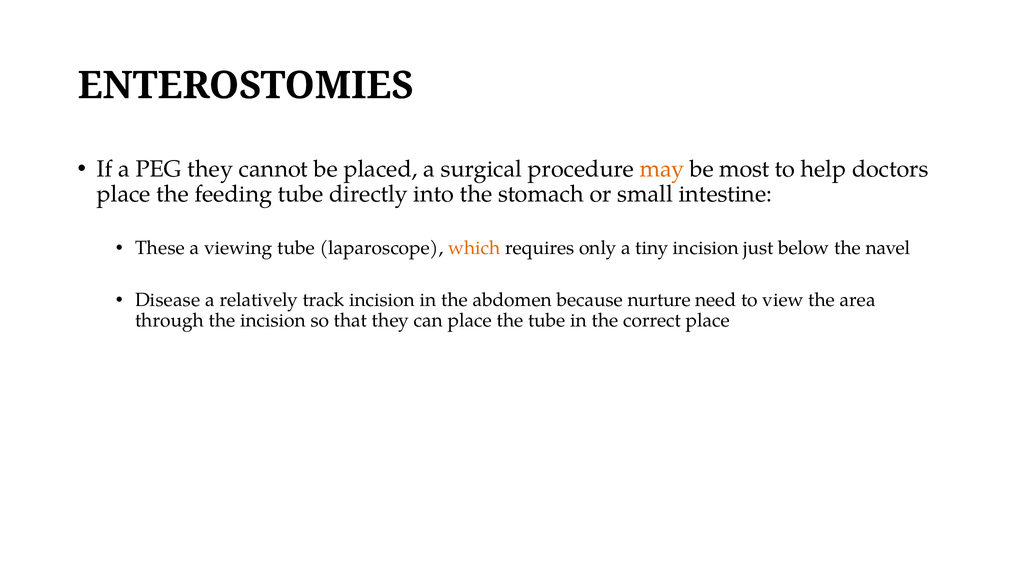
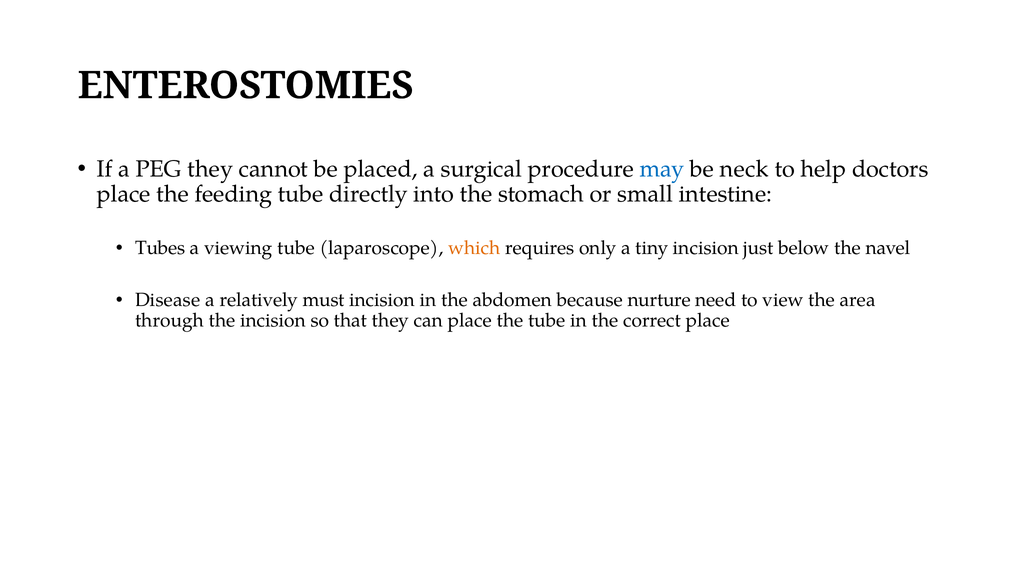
may colour: orange -> blue
most: most -> neck
These: These -> Tubes
track: track -> must
